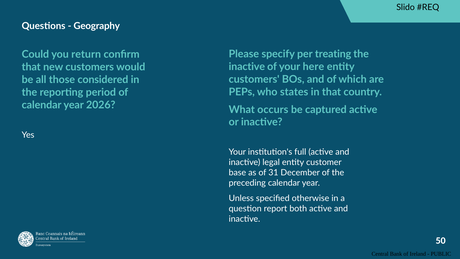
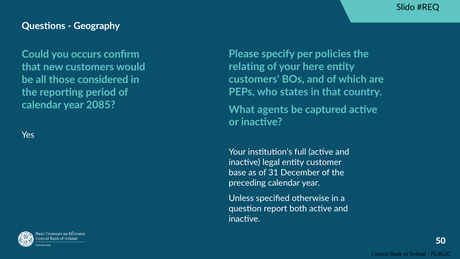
treating: treating -> policies
return: return -> occurs
inactive at (247, 67): inactive -> relating
2026: 2026 -> 2085
occurs: occurs -> agents
